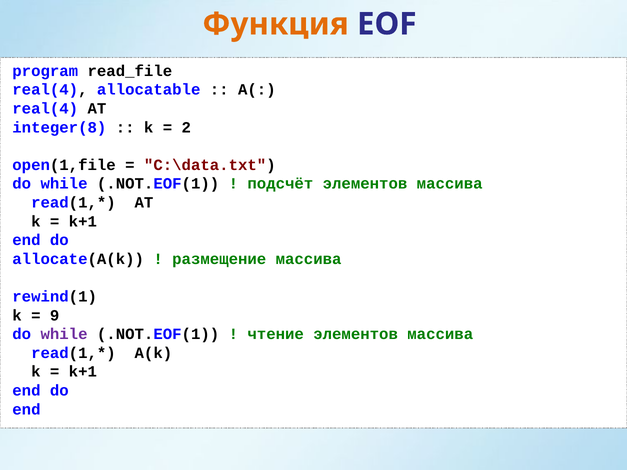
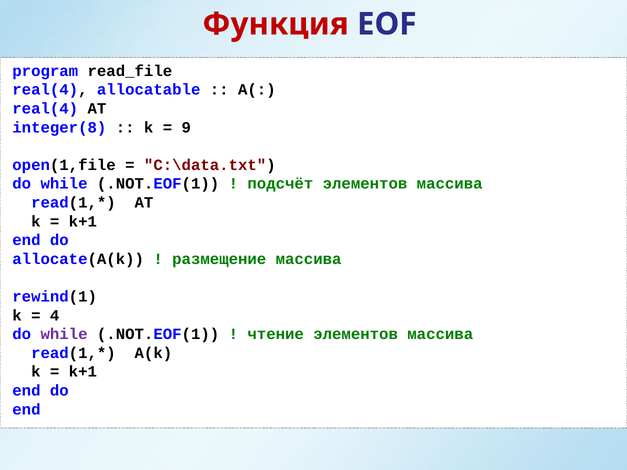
Функция colour: orange -> red
2: 2 -> 9
9: 9 -> 4
